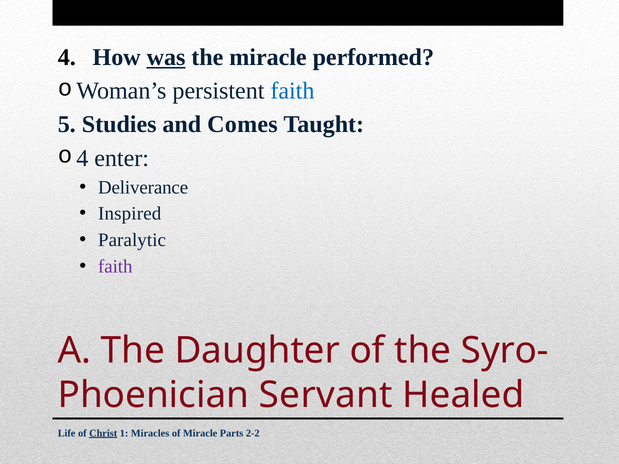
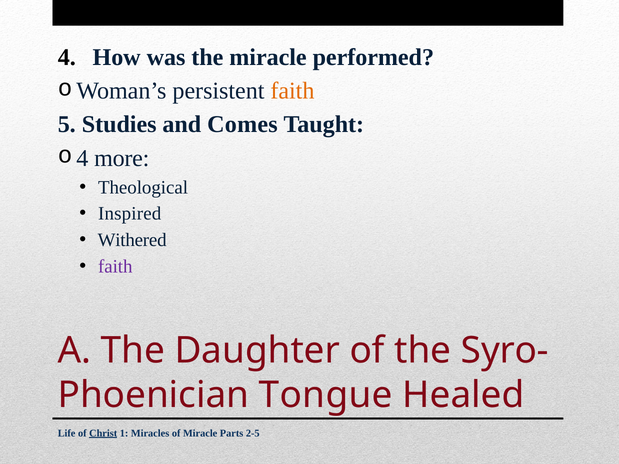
was underline: present -> none
faith at (292, 91) colour: blue -> orange
enter: enter -> more
Deliverance: Deliverance -> Theological
Paralytic: Paralytic -> Withered
Servant: Servant -> Tongue
2-2: 2-2 -> 2-5
